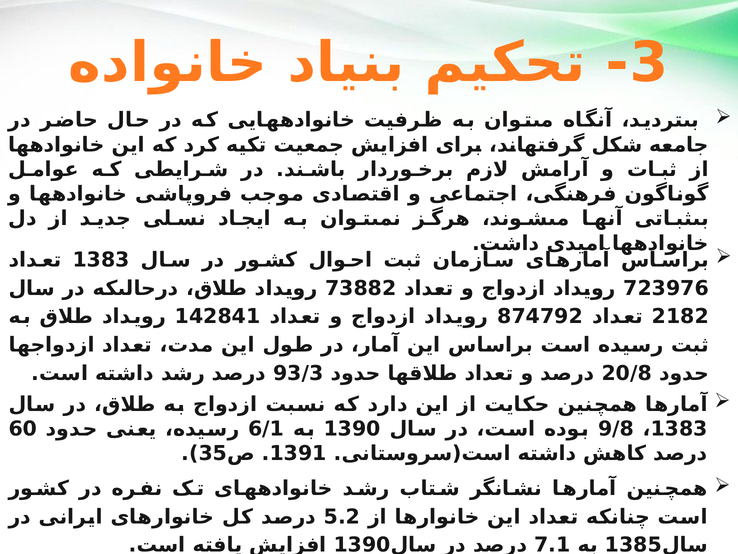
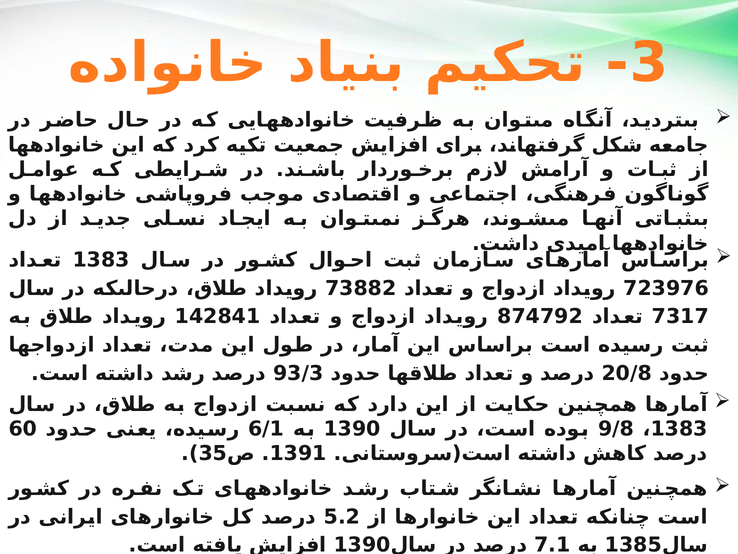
2182: 2182 -> 7317
